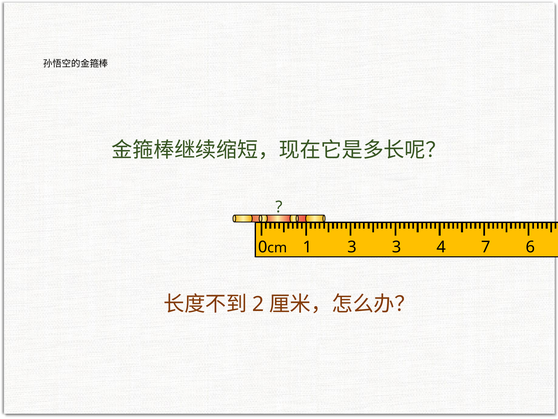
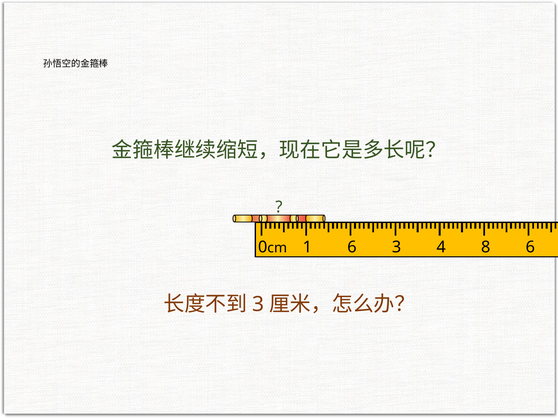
1 3: 3 -> 6
7: 7 -> 8
2 at (258, 304): 2 -> 3
